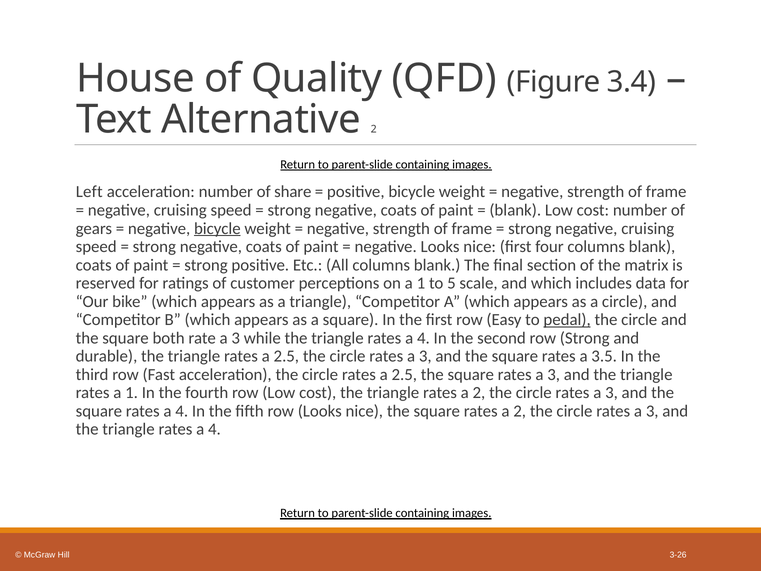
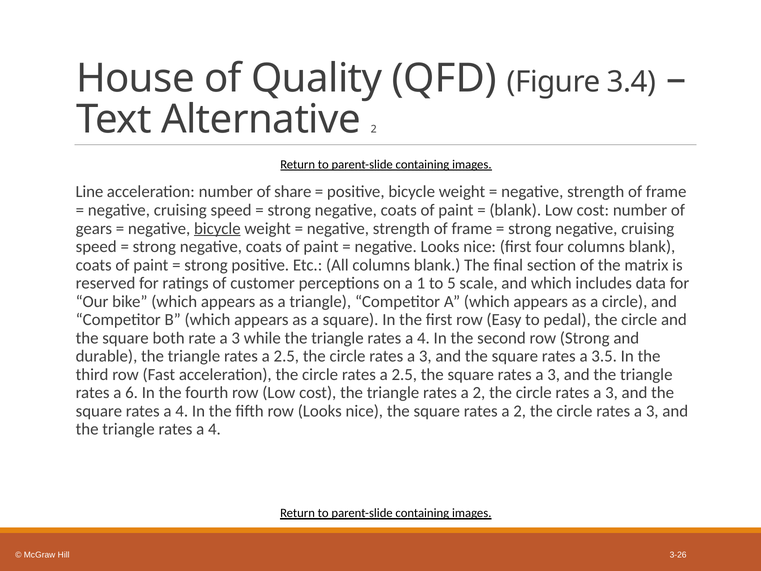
Left: Left -> Line
pedal underline: present -> none
rates a 1: 1 -> 6
